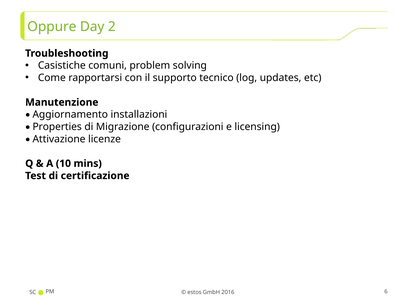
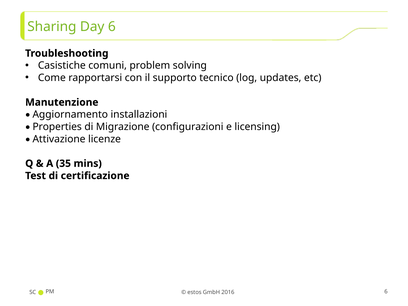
Oppure: Oppure -> Sharing
Day 2: 2 -> 6
10: 10 -> 35
